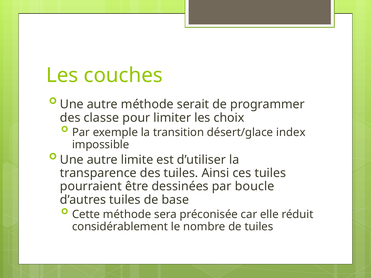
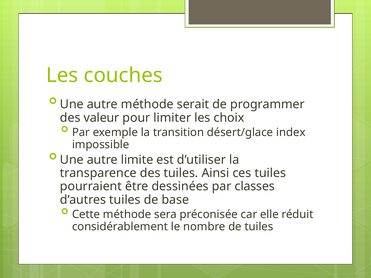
classe: classe -> valeur
boucle: boucle -> classes
